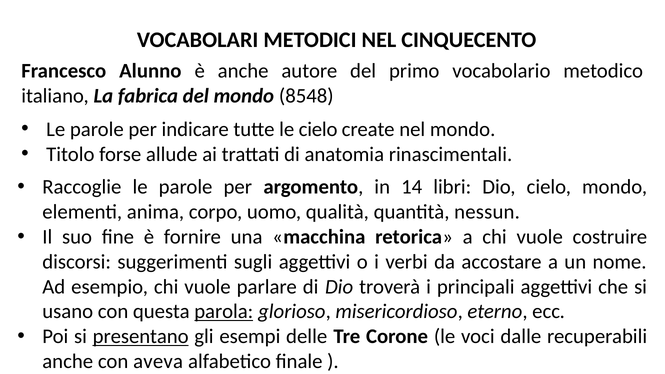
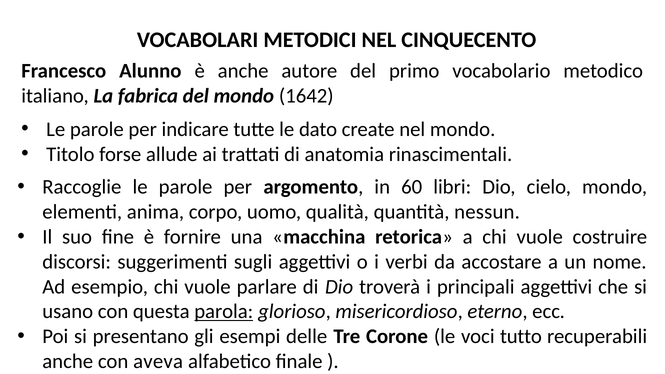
8548: 8548 -> 1642
le cielo: cielo -> dato
14: 14 -> 60
presentano underline: present -> none
dalle: dalle -> tutto
